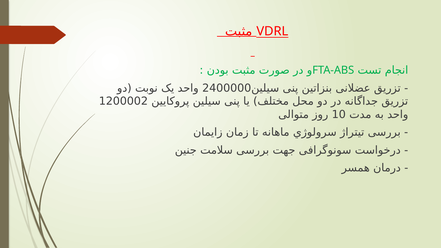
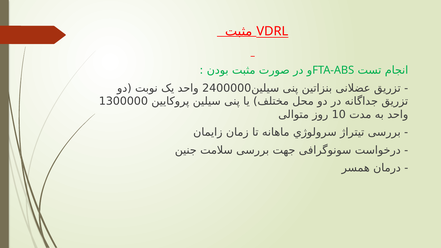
1200002: 1200002 -> 1300000
